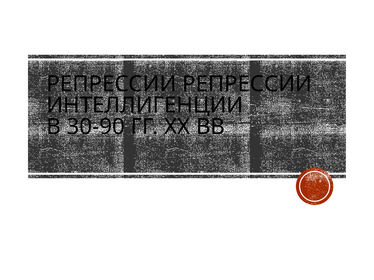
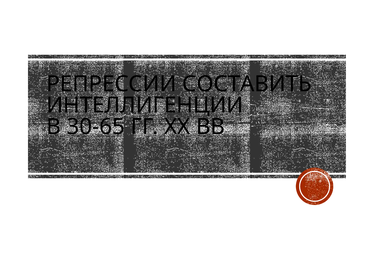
РЕПРЕССИИ РЕПРЕССИИ: РЕПРЕССИИ -> СОСТАВИТЬ
30-90: 30-90 -> 30-65
